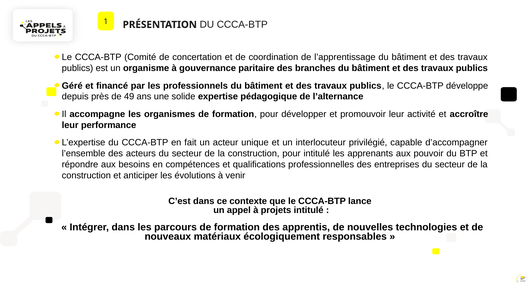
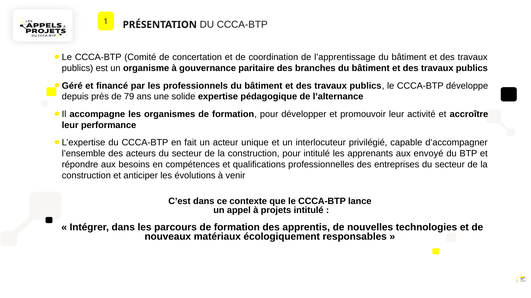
49: 49 -> 79
pouvoir: pouvoir -> envoyé
